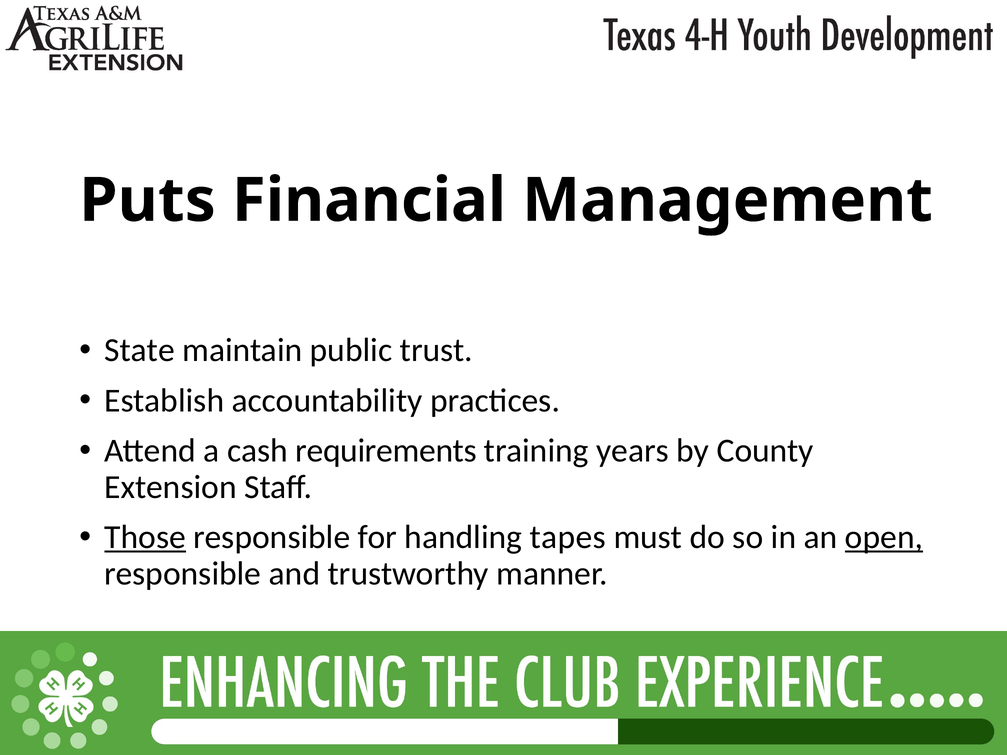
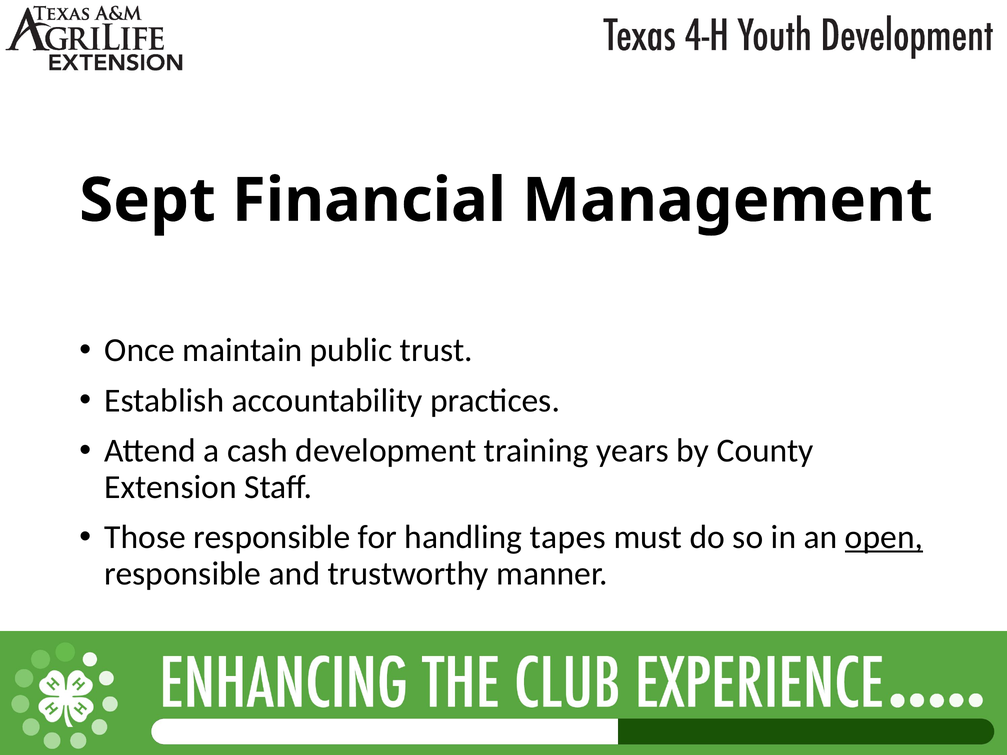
Puts: Puts -> Sept
State: State -> Once
requirements: requirements -> development
Those underline: present -> none
